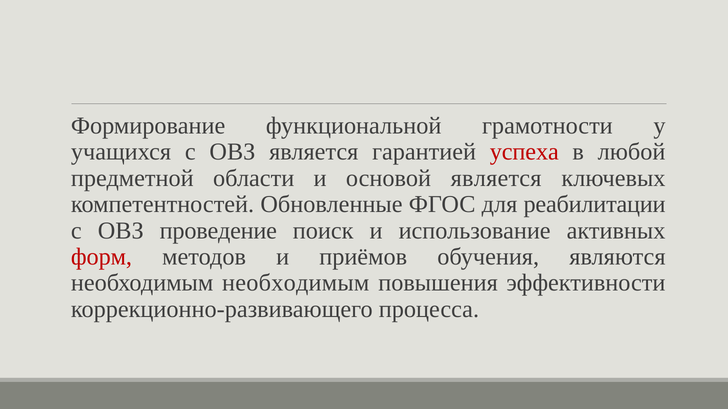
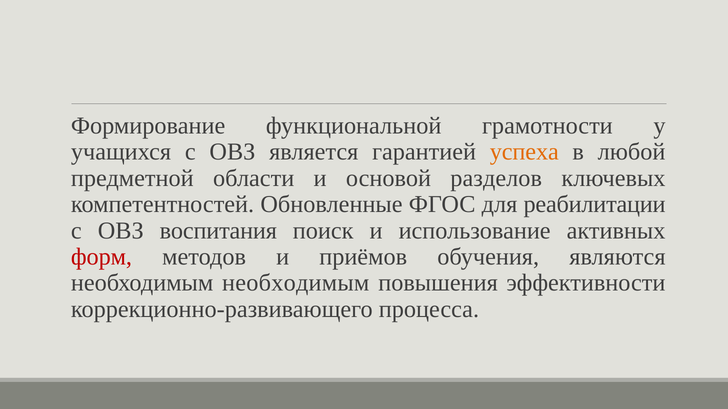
успеха colour: red -> orange
основой является: является -> разделов
проведение: проведение -> воспитания
